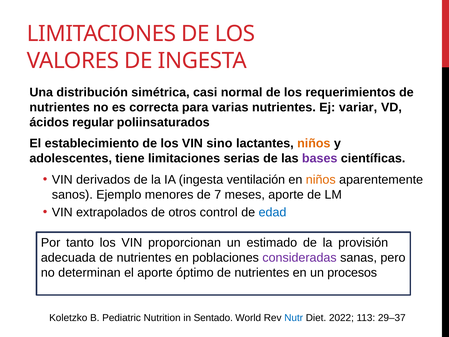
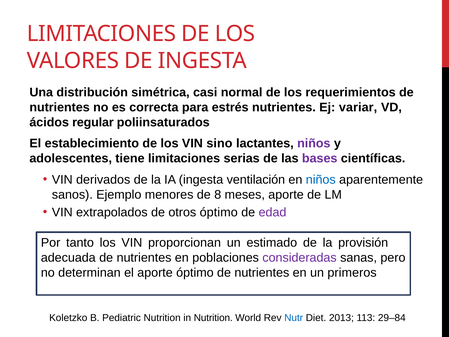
varias: varias -> estrés
niños at (314, 143) colour: orange -> purple
niños at (321, 180) colour: orange -> blue
7: 7 -> 8
otros control: control -> óptimo
edad colour: blue -> purple
procesos: procesos -> primeros
in Sentado: Sentado -> Nutrition
2022: 2022 -> 2013
29–37: 29–37 -> 29–84
